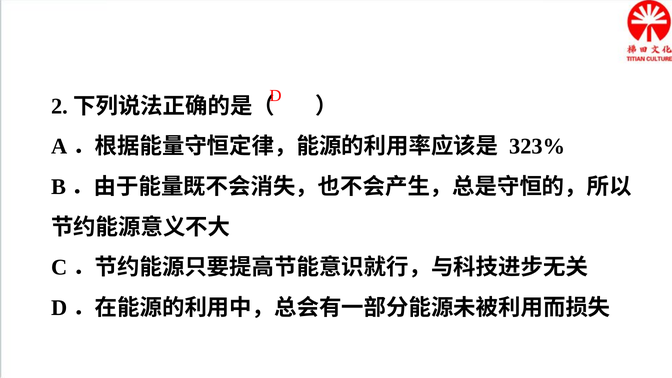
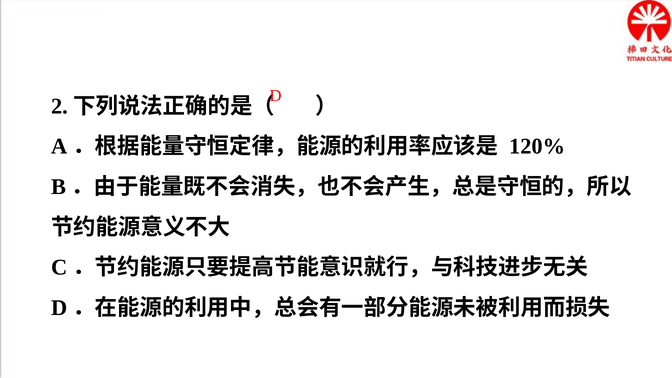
323%: 323% -> 120%
